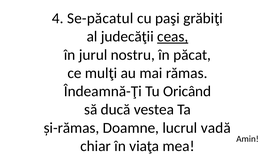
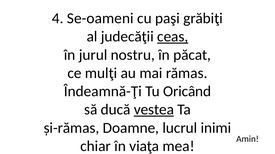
Se-păcatul: Se-păcatul -> Se-oameni
vestea underline: none -> present
vadă: vadă -> inimi
